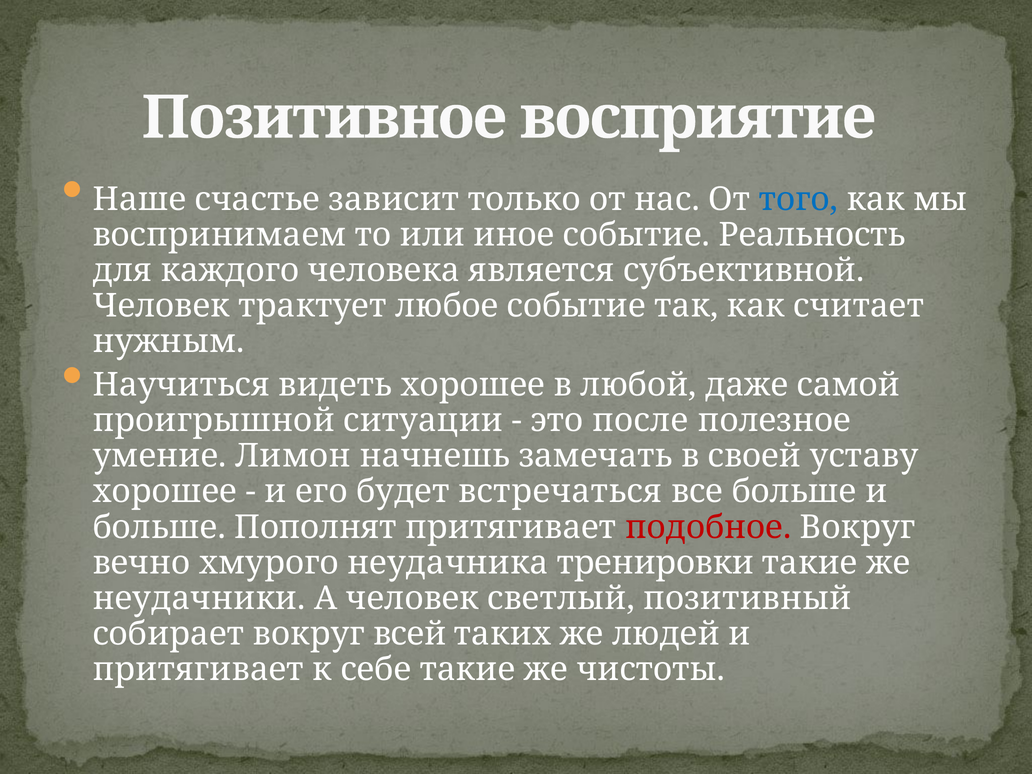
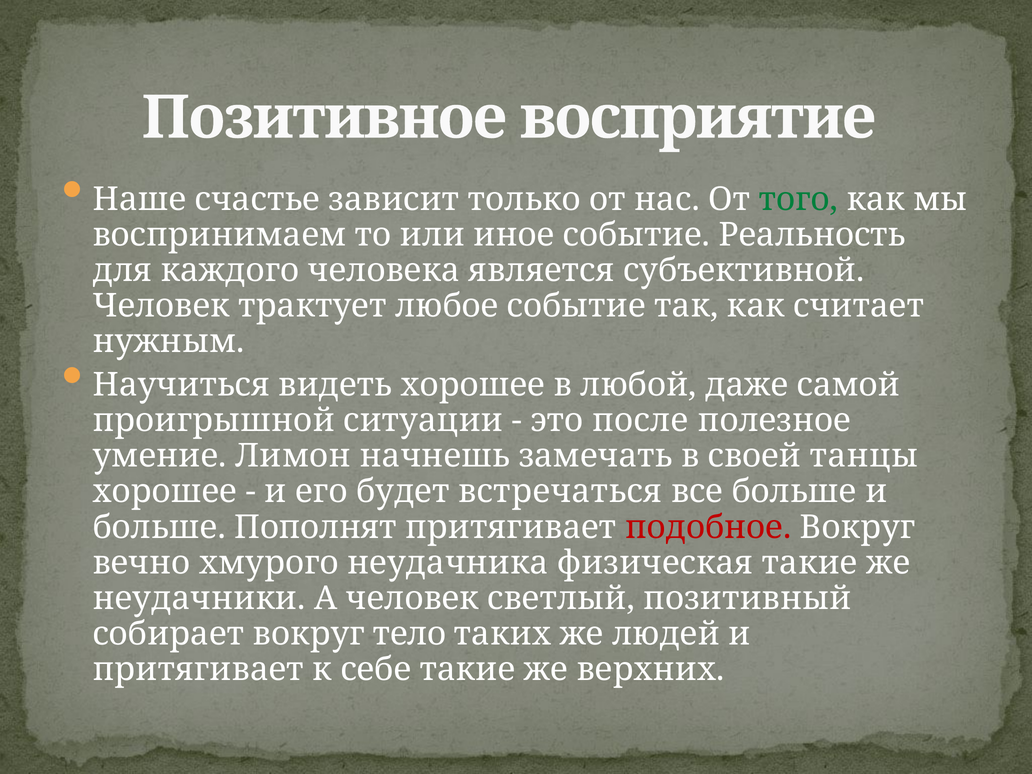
того colour: blue -> green
уставу: уставу -> танцы
тренировки: тренировки -> физическая
всей: всей -> тело
чистоты: чистоты -> верхних
